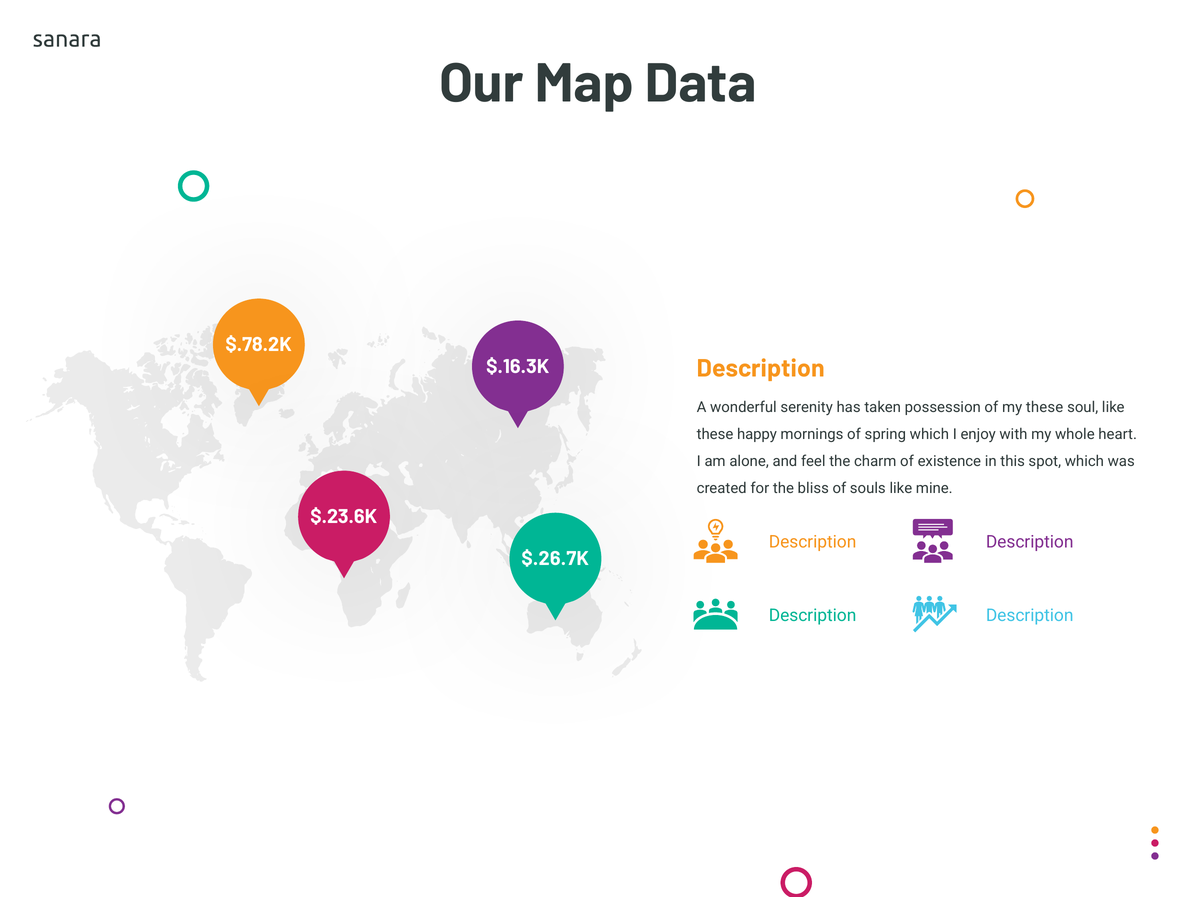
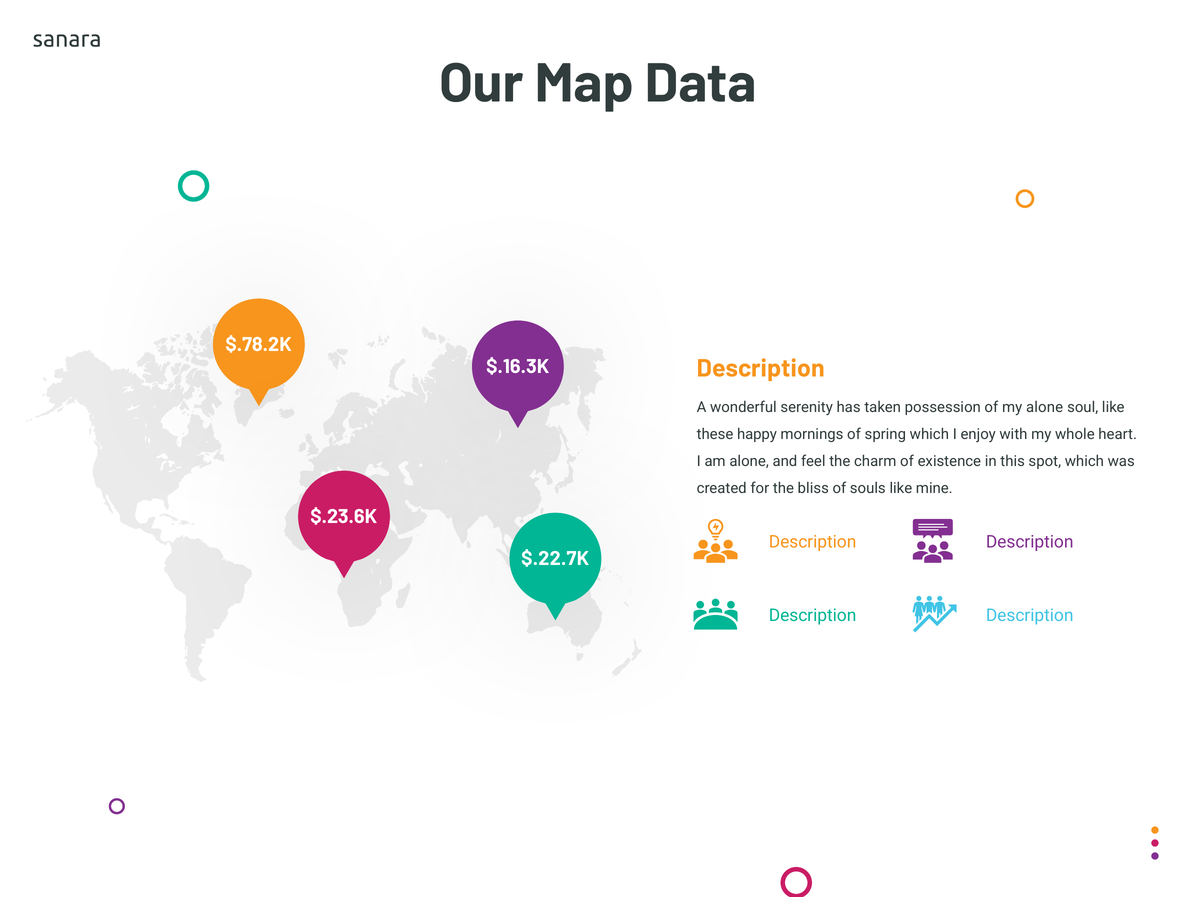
my these: these -> alone
$.26.7K: $.26.7K -> $.22.7K
